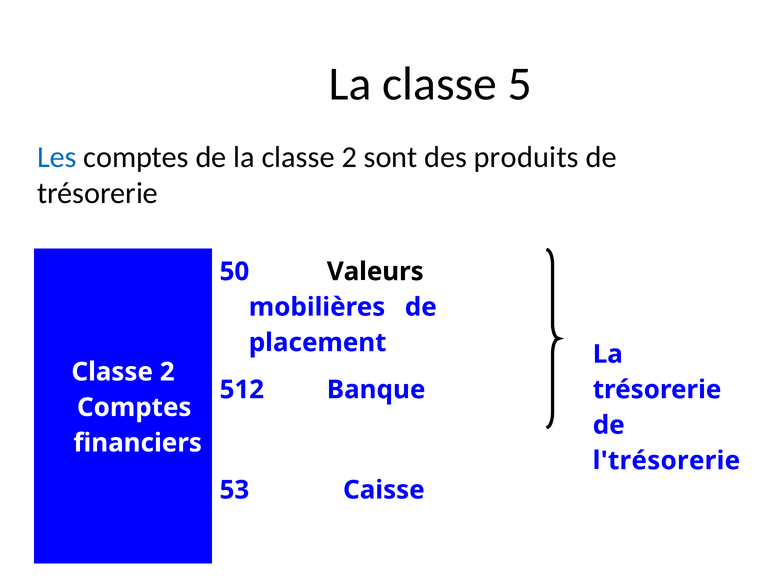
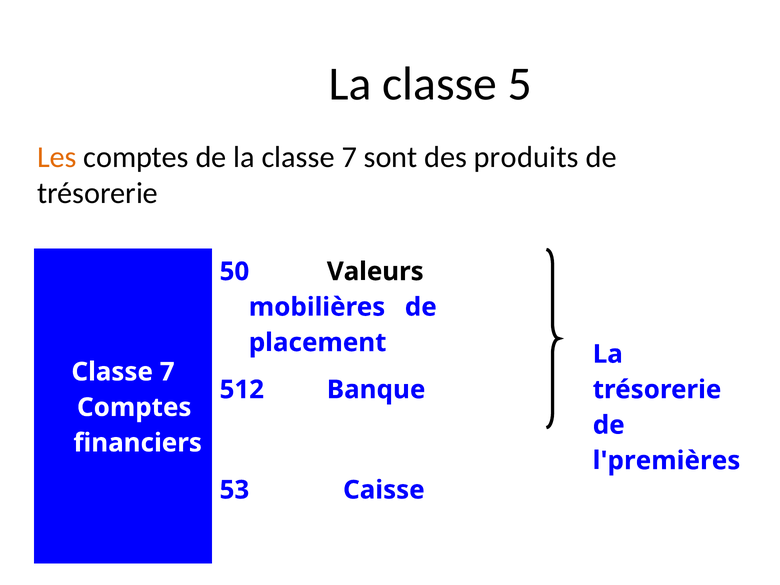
Les colour: blue -> orange
la classe 2: 2 -> 7
2 at (167, 372): 2 -> 7
l'trésorerie: l'trésorerie -> l'premières
